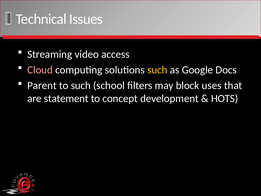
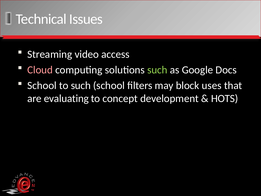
such at (157, 70) colour: yellow -> light green
Parent at (42, 85): Parent -> School
statement: statement -> evaluating
